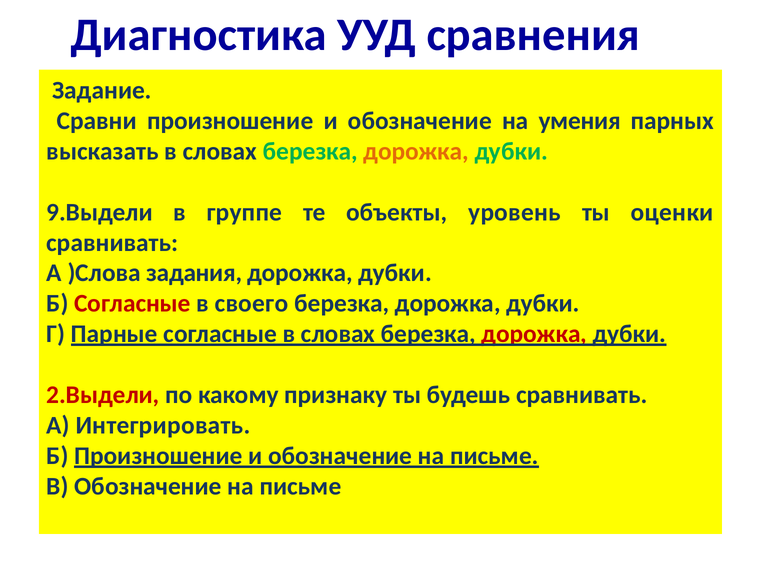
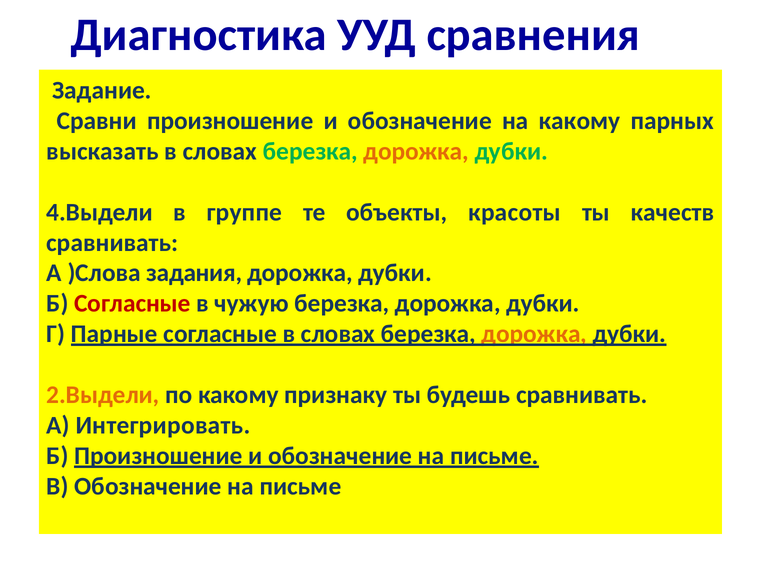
на умения: умения -> какому
9.Выдели: 9.Выдели -> 4.Выдели
уровень: уровень -> красоты
оценки: оценки -> качеств
своего: своего -> чужую
дорожка at (534, 334) colour: red -> orange
2.Выдели colour: red -> orange
